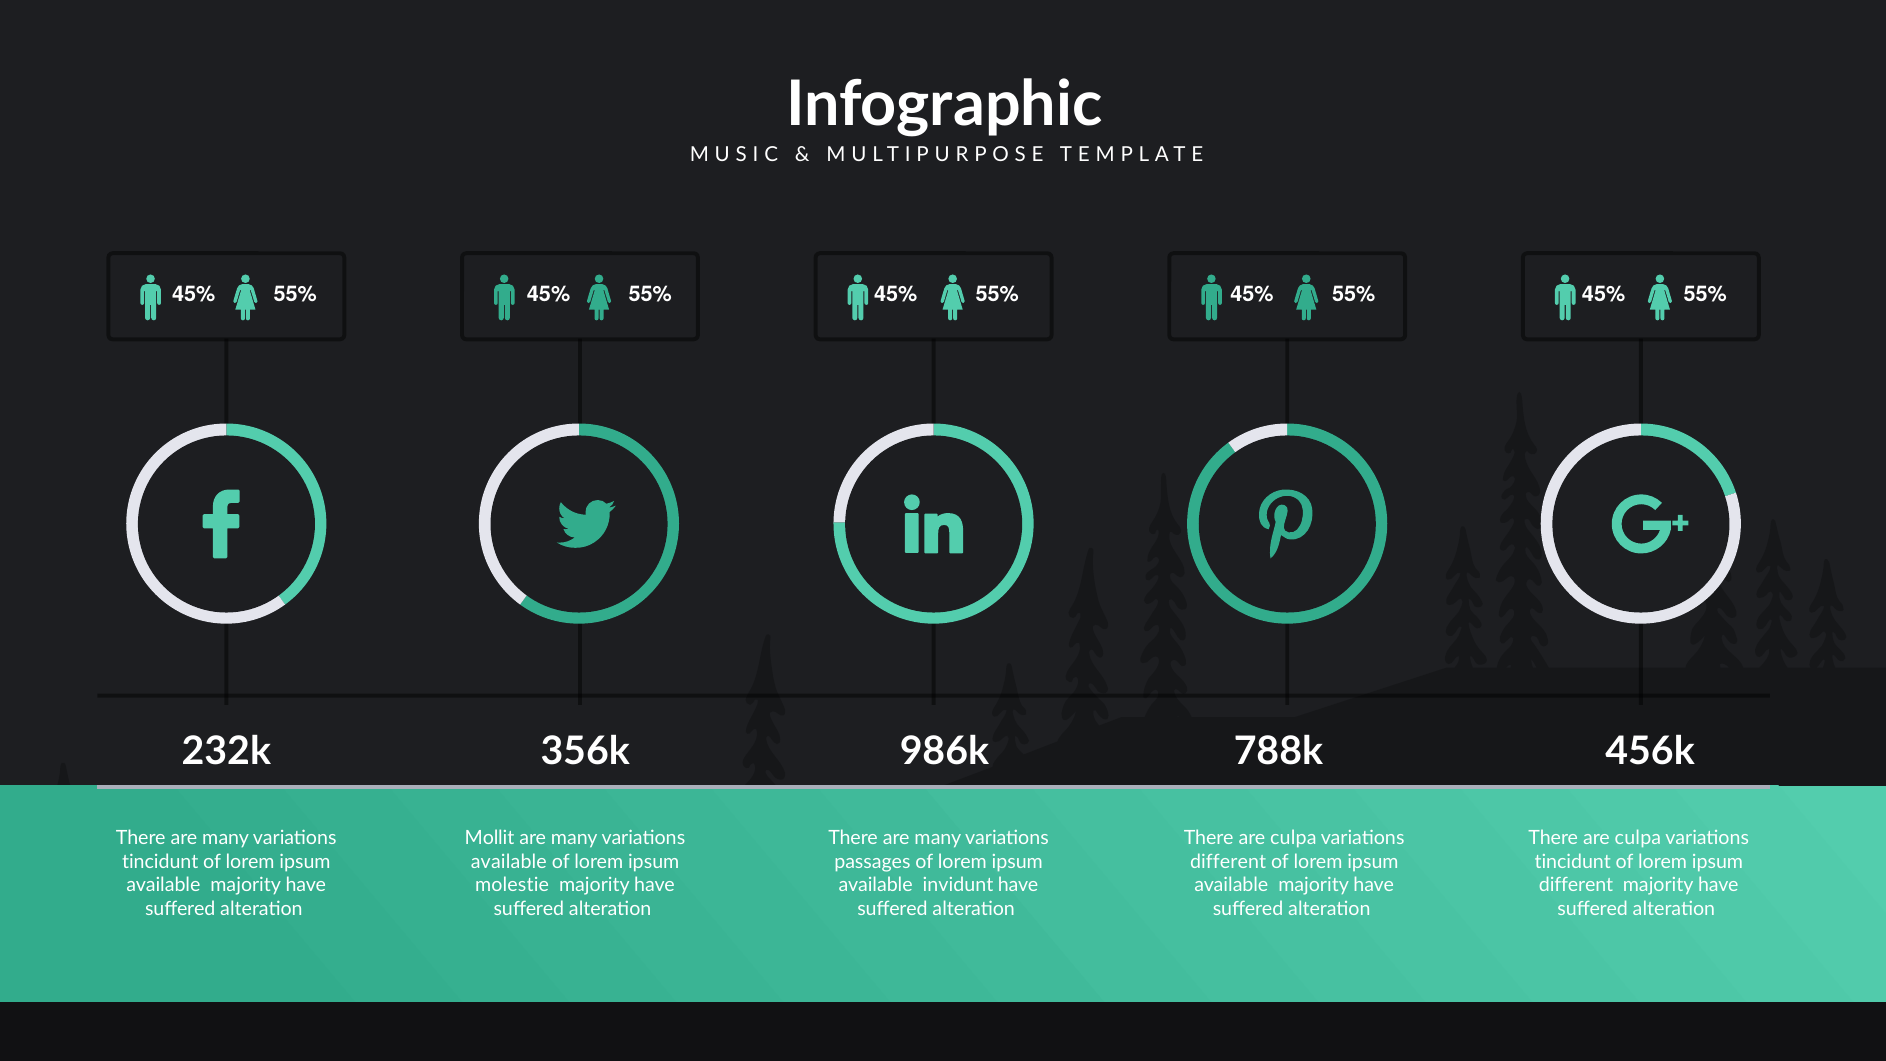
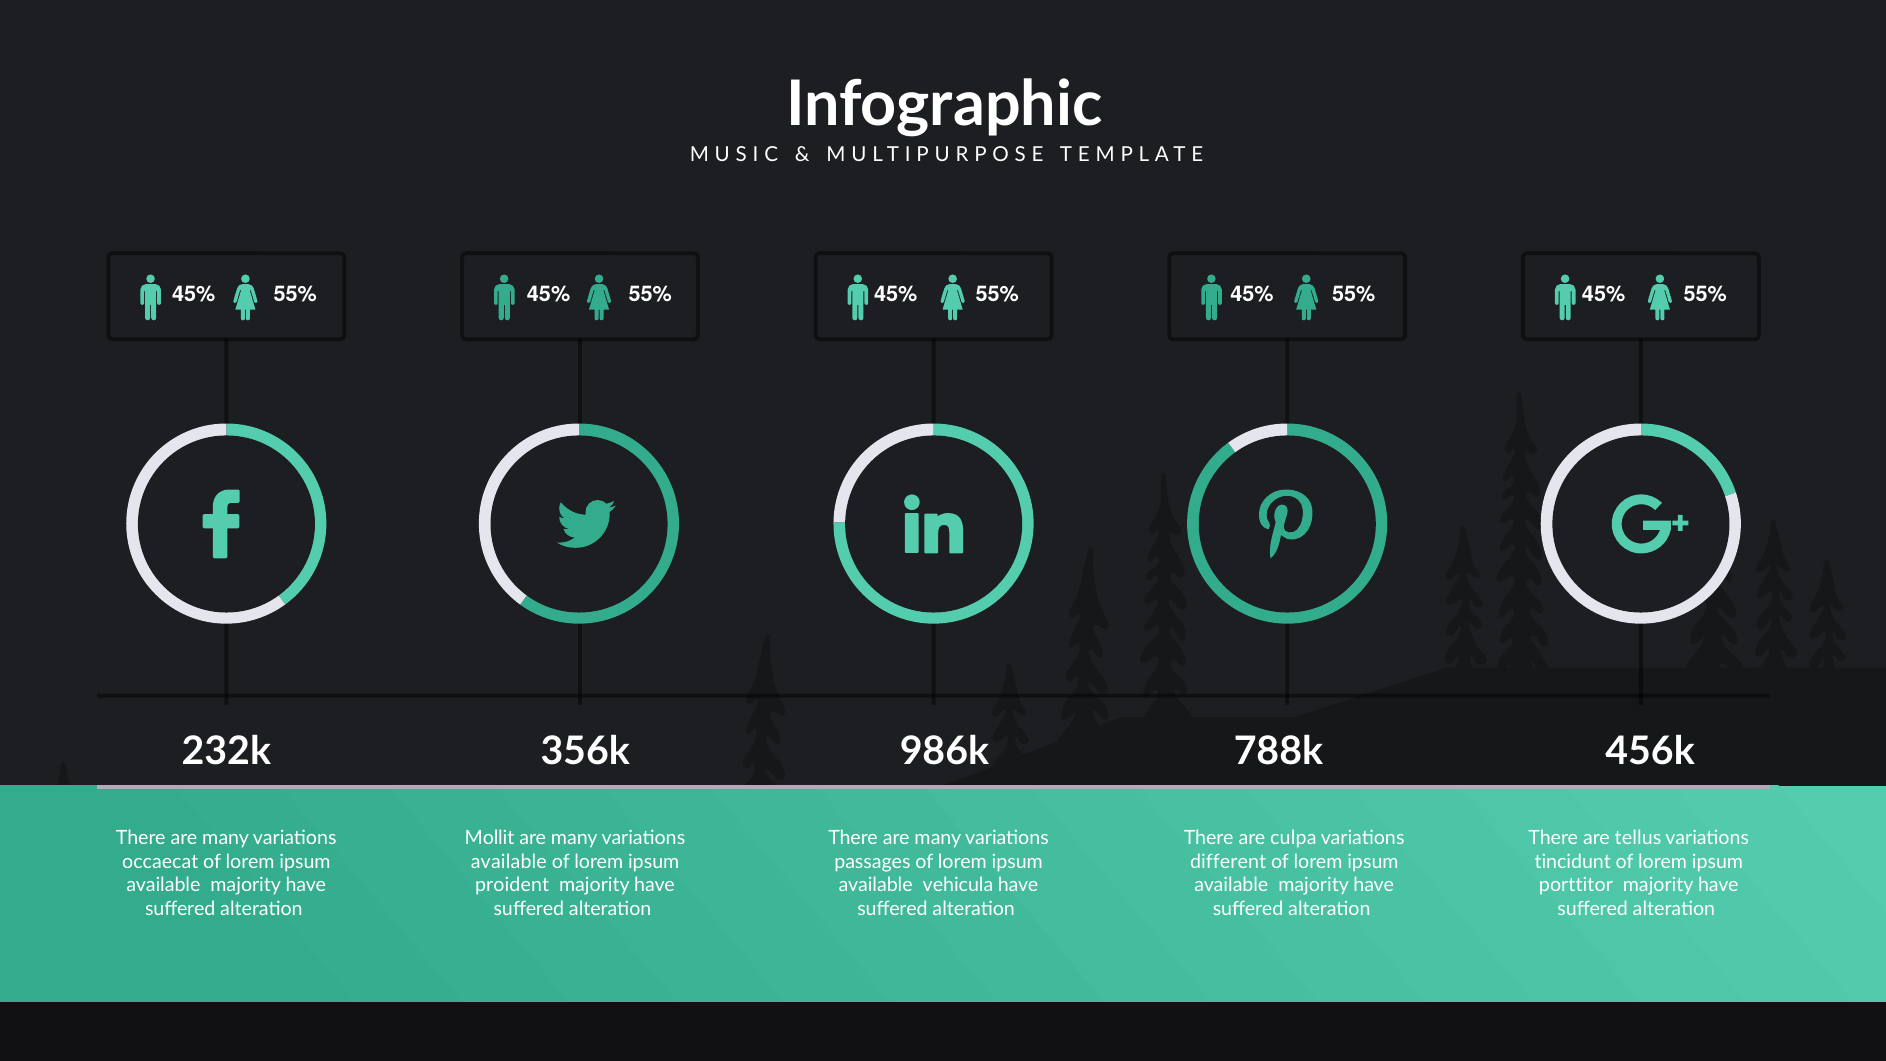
culpa at (1638, 838): culpa -> tellus
tincidunt at (160, 861): tincidunt -> occaecat
molestie: molestie -> proident
invidunt: invidunt -> vehicula
different at (1576, 885): different -> porttitor
